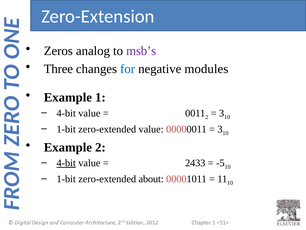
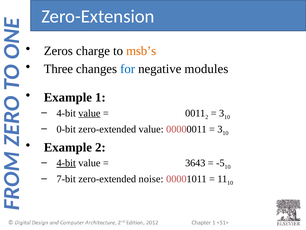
analog: analog -> charge
msb’s colour: purple -> orange
value at (89, 113) underline: none -> present
1-bit at (66, 129): 1-bit -> 0-bit
2433: 2433 -> 3643
1-bit at (66, 179): 1-bit -> 7-bit
about: about -> noise
